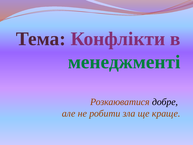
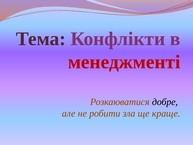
менеджменті colour: green -> red
